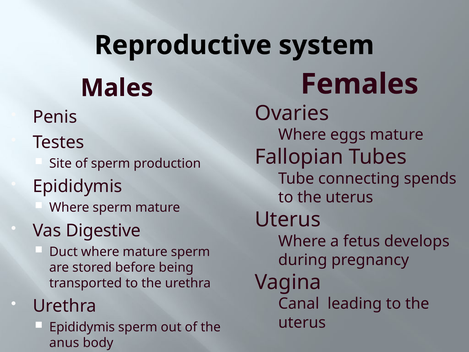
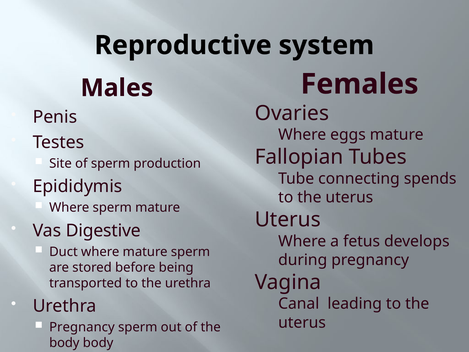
Epididymis at (82, 327): Epididymis -> Pregnancy
anus at (64, 343): anus -> body
